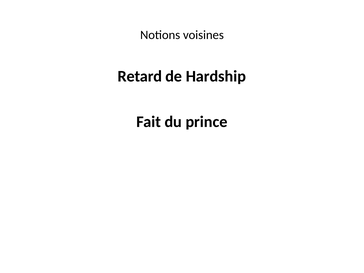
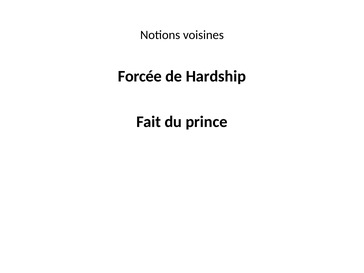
Retard: Retard -> Forcée
